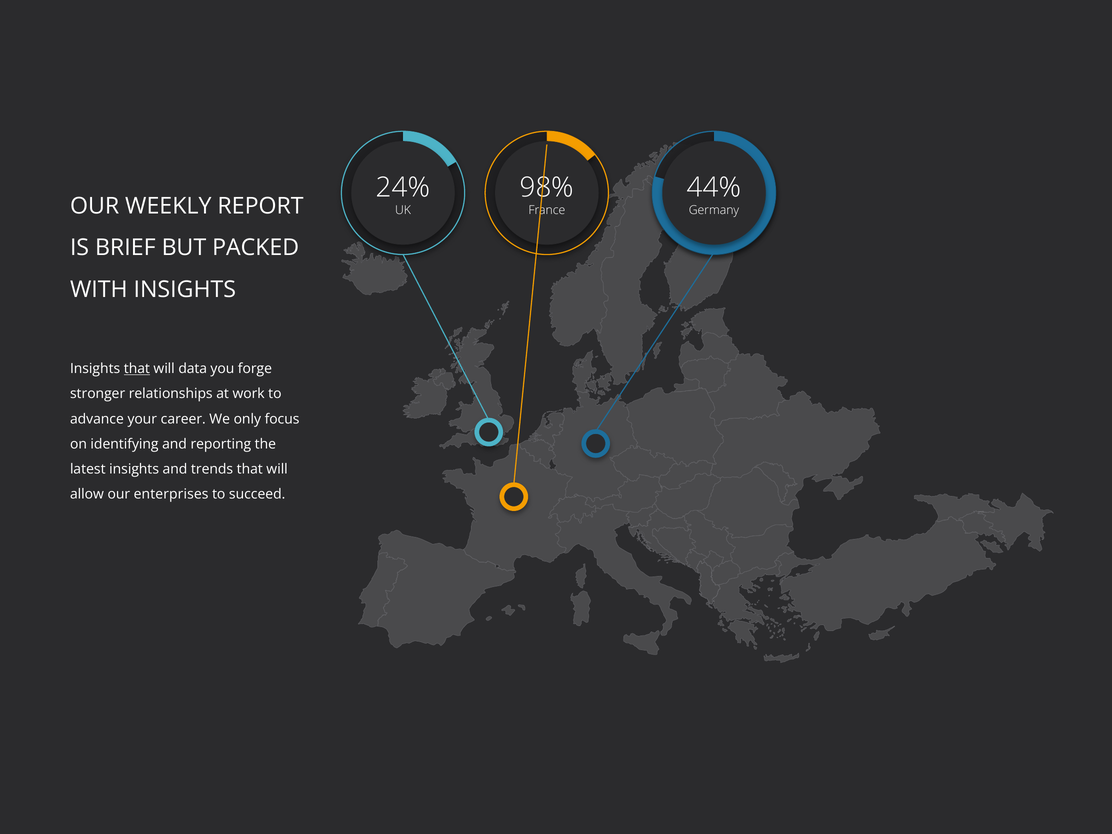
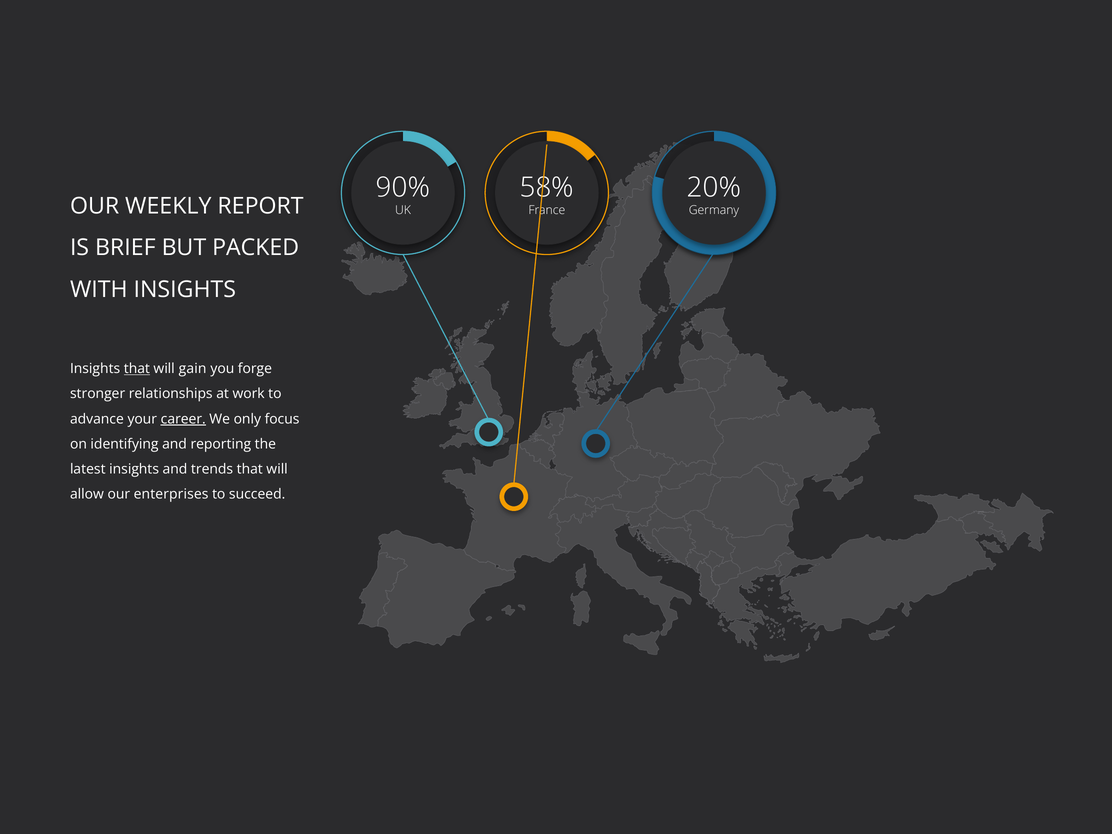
24%: 24% -> 90%
98%: 98% -> 58%
44%: 44% -> 20%
data: data -> gain
career underline: none -> present
